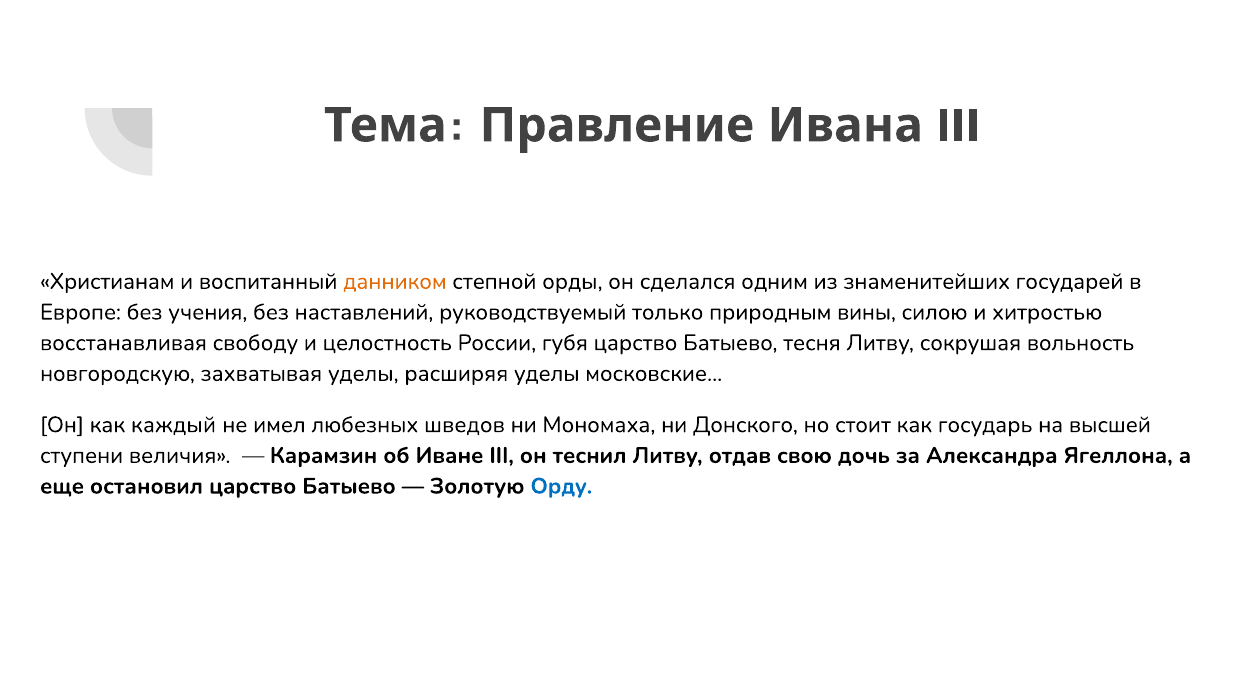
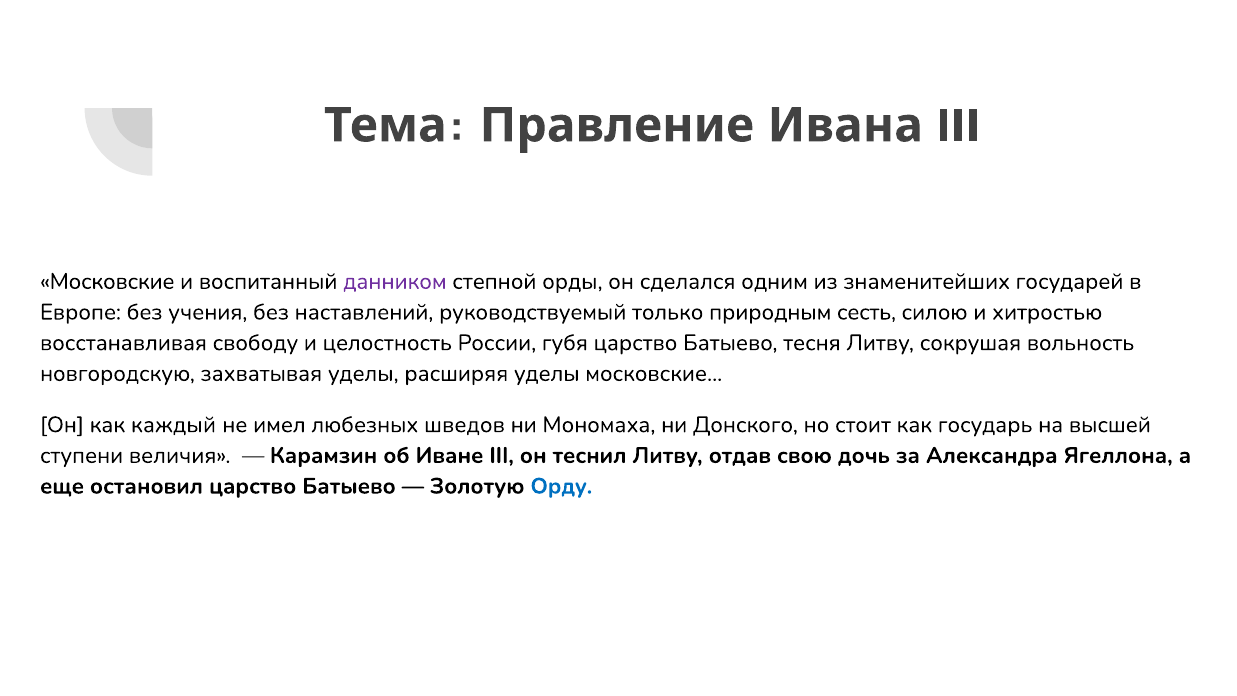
Христианам at (107, 281): Христианам -> Московские
данником colour: orange -> purple
вины: вины -> сесть
